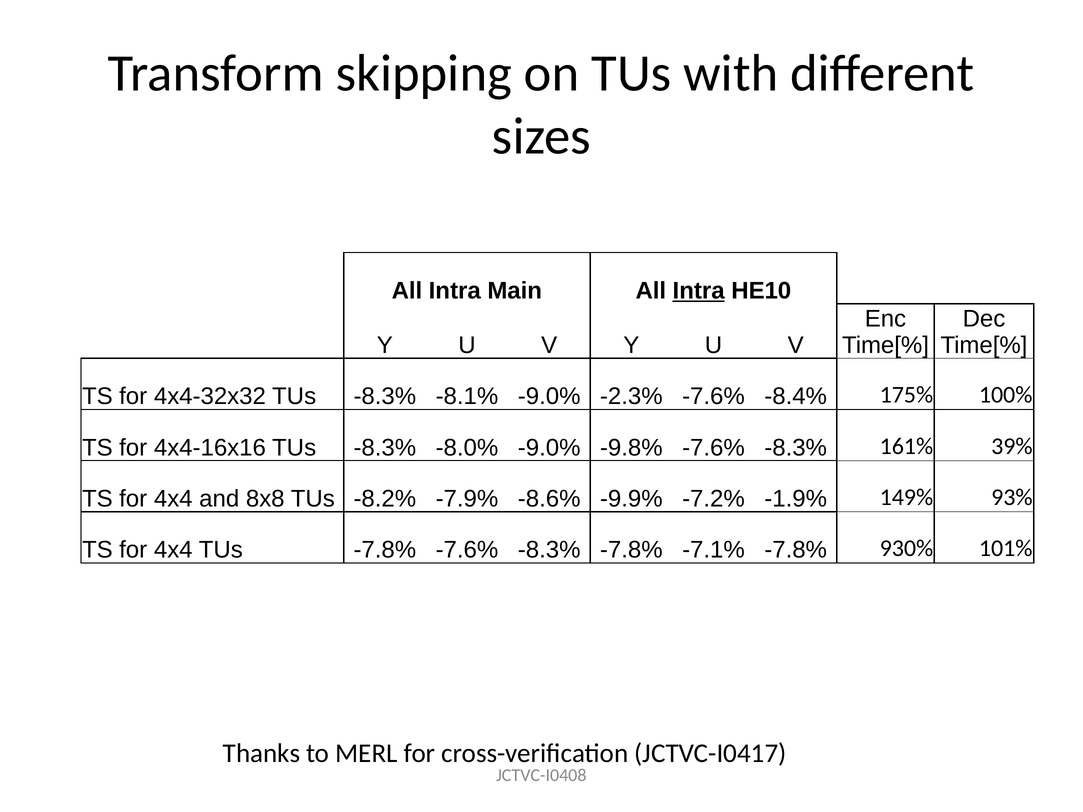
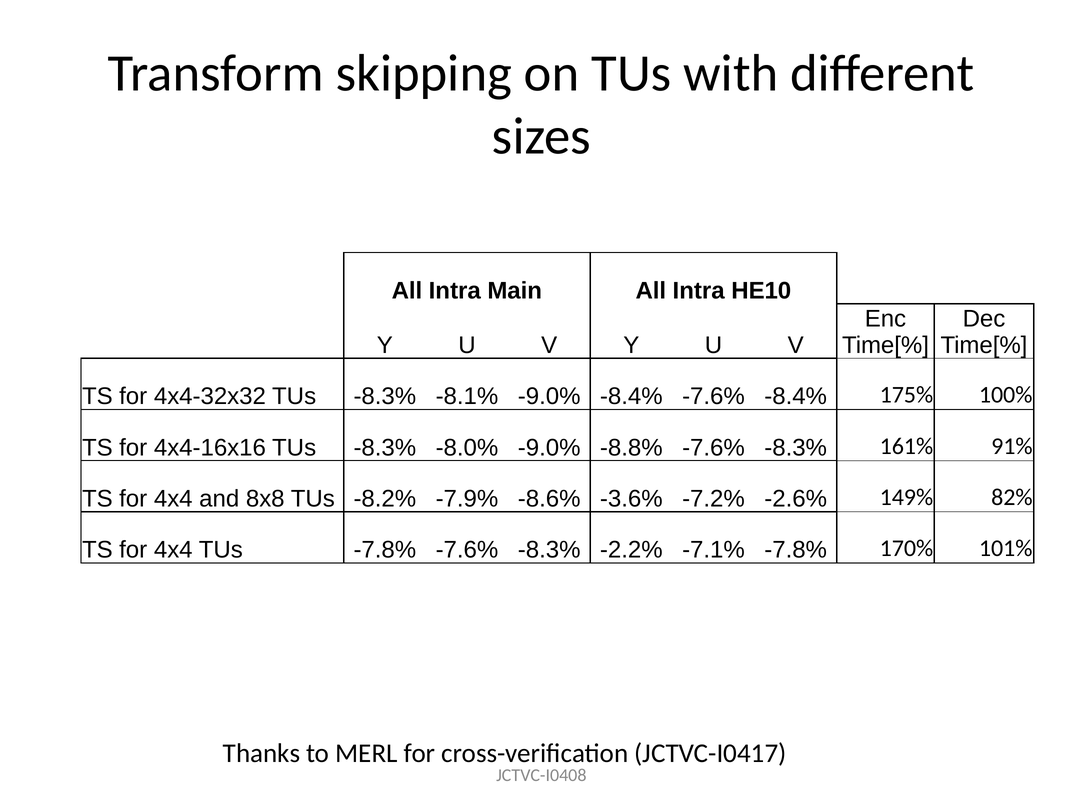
Intra at (699, 291) underline: present -> none
-9.0% -2.3%: -2.3% -> -8.4%
-9.8%: -9.8% -> -8.8%
39%: 39% -> 91%
-9.9%: -9.9% -> -3.6%
-1.9%: -1.9% -> -2.6%
93%: 93% -> 82%
-8.3% -7.8%: -7.8% -> -2.2%
930%: 930% -> 170%
